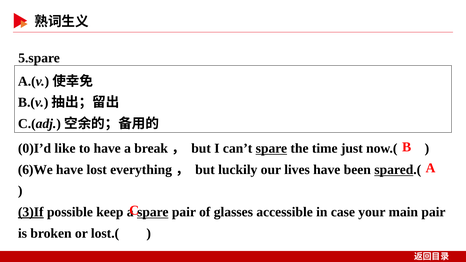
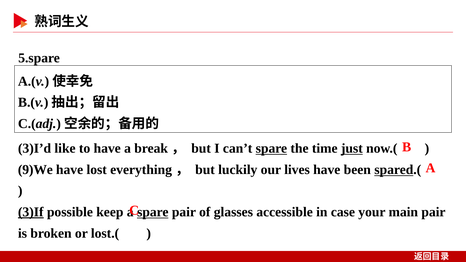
0)I’d: 0)I’d -> 3)I’d
just underline: none -> present
6)We: 6)We -> 9)We
